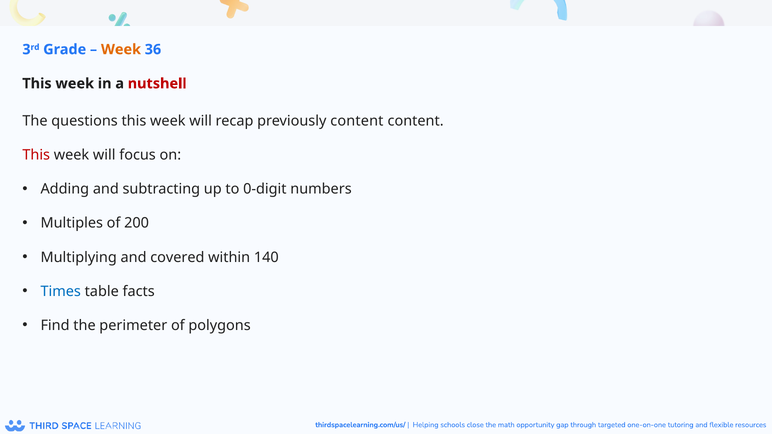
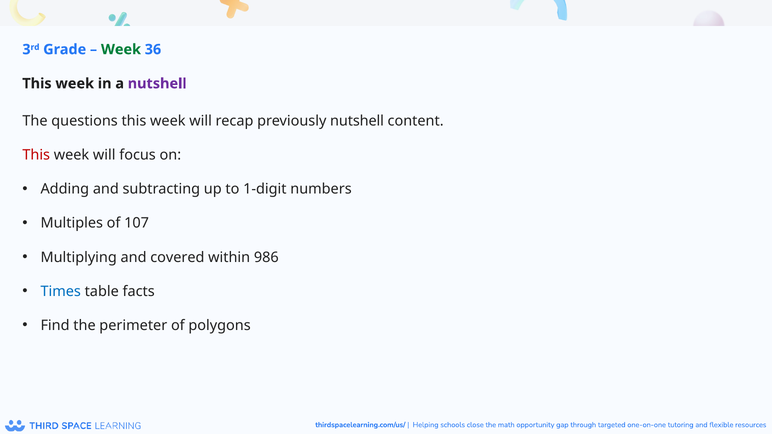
Week at (121, 49) colour: orange -> green
nutshell at (157, 84) colour: red -> purple
previously content: content -> nutshell
0-digit: 0-digit -> 1-digit
200: 200 -> 107
140: 140 -> 986
